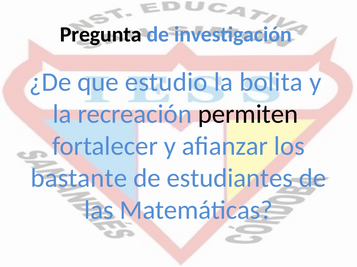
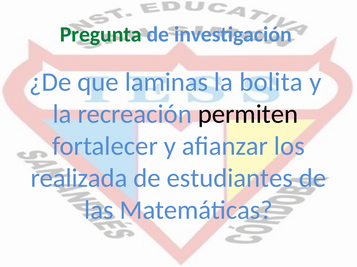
Pregunta colour: black -> green
estudio: estudio -> laminas
bastante: bastante -> realizada
